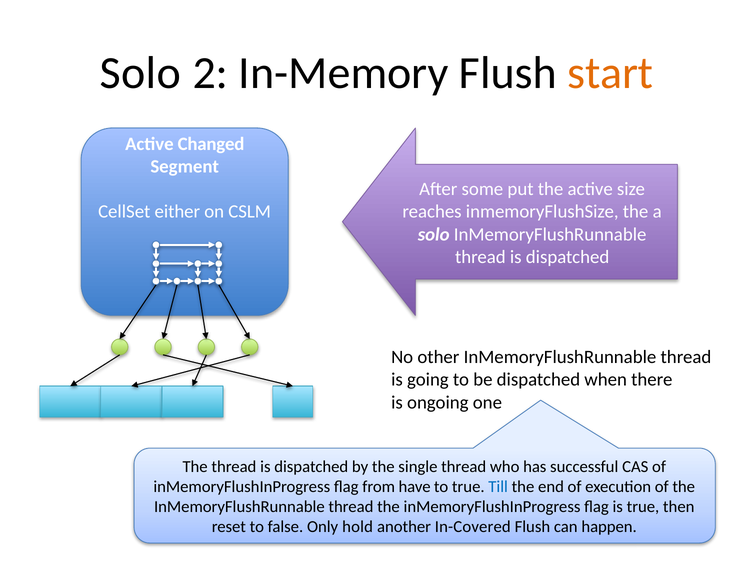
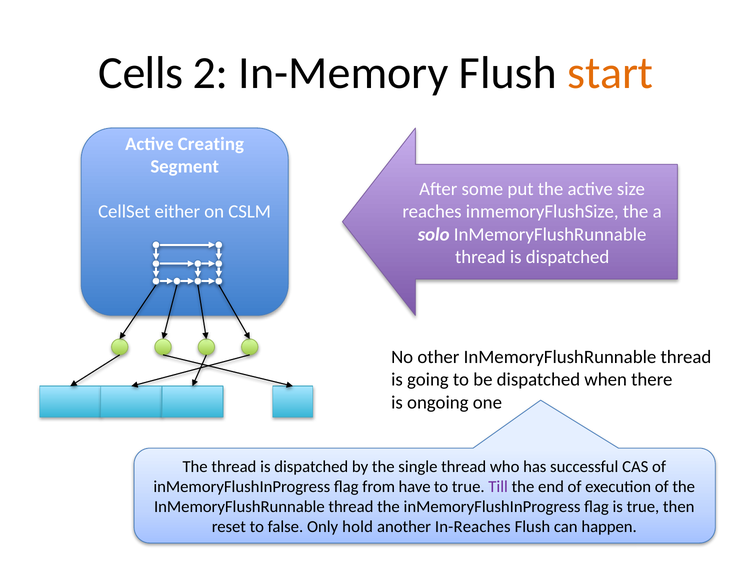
Solo at (140, 73): Solo -> Cells
Changed: Changed -> Creating
Till colour: blue -> purple
In-Covered: In-Covered -> In-Reaches
